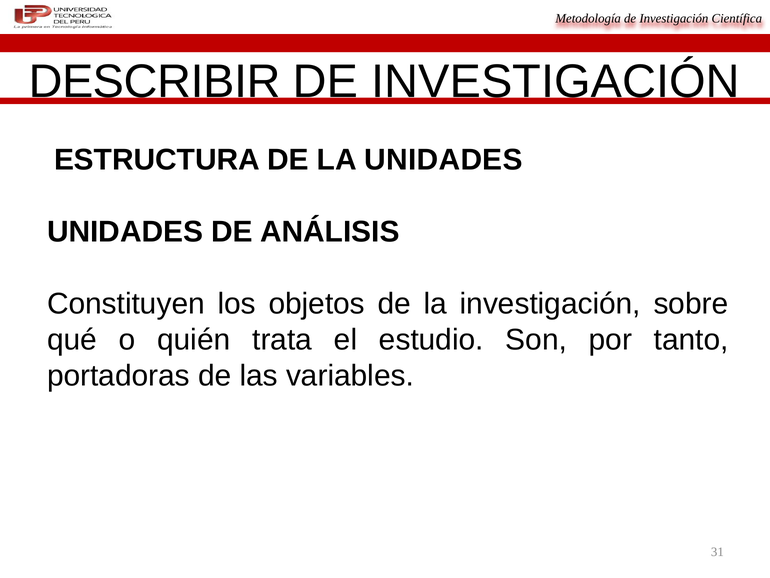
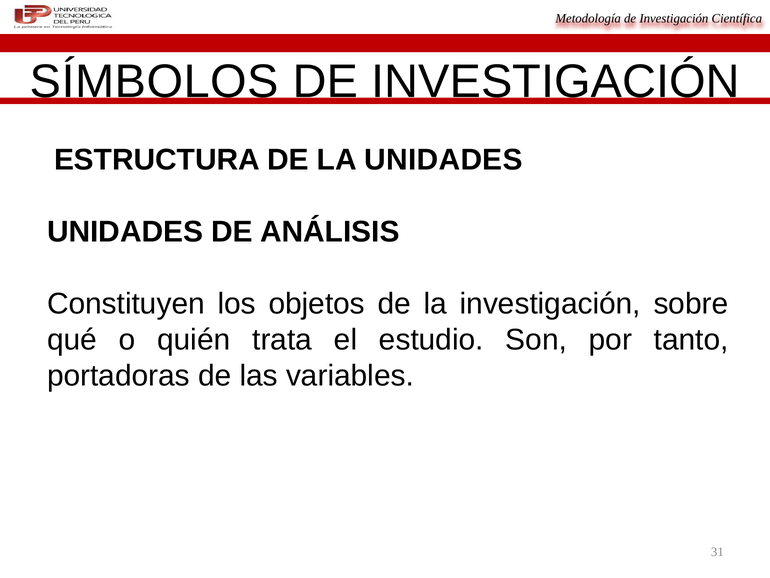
DESCRIBIR: DESCRIBIR -> SÍMBOLOS
